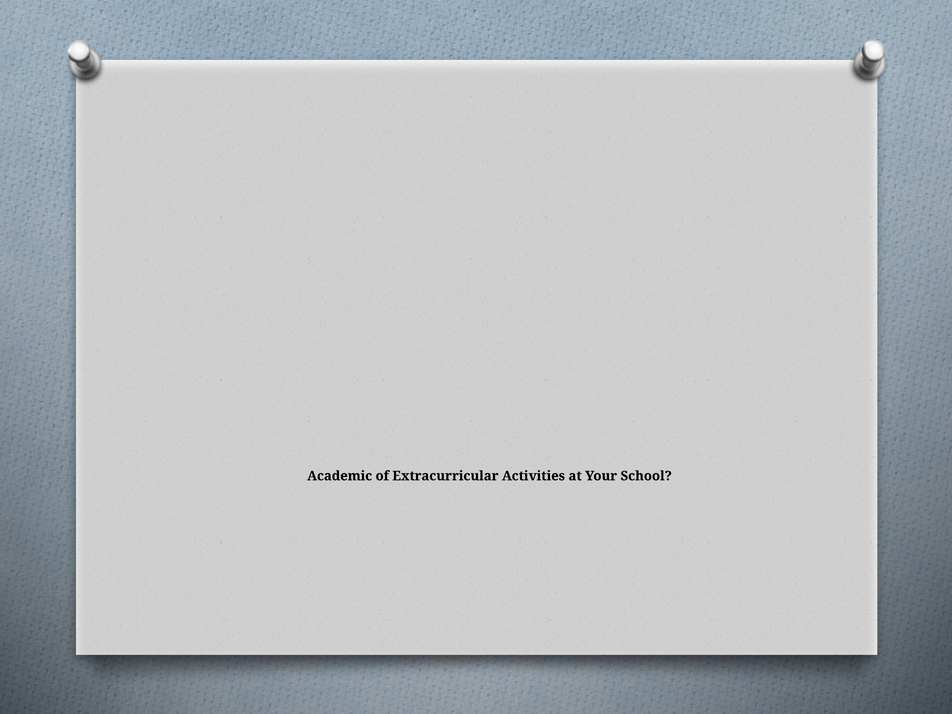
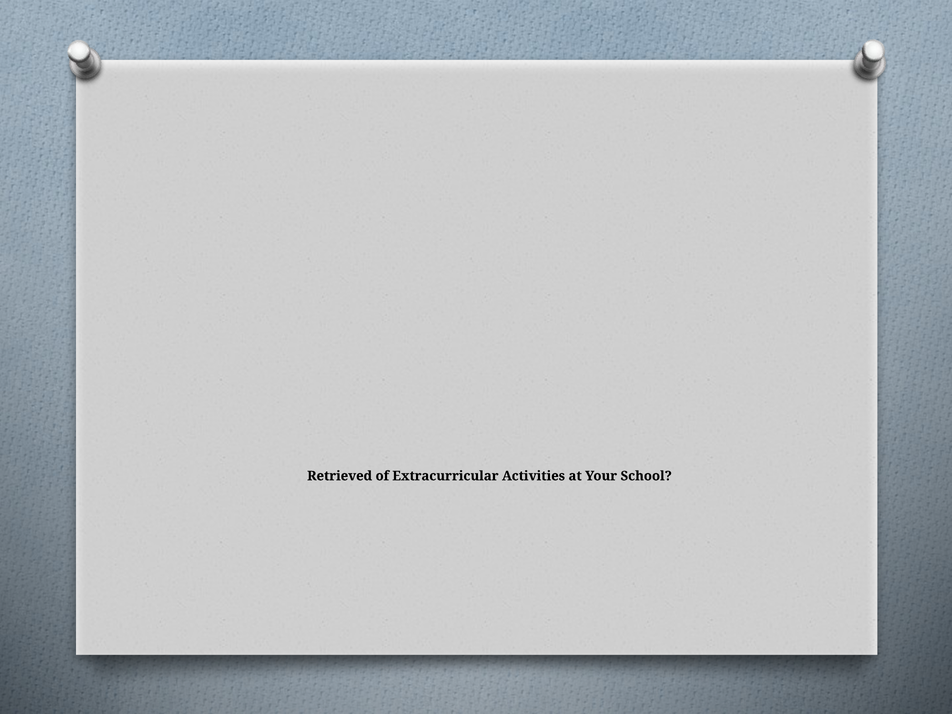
Academic: Academic -> Retrieved
